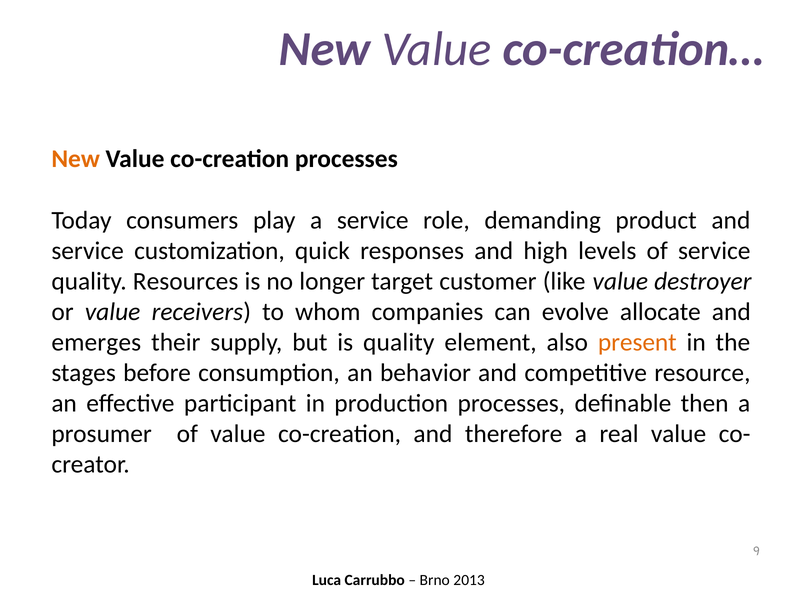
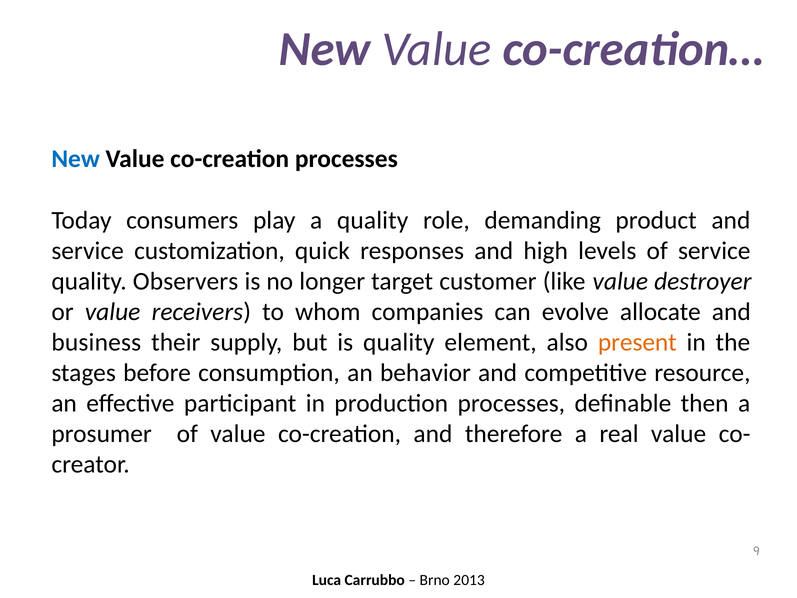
New at (76, 159) colour: orange -> blue
a service: service -> quality
Resources: Resources -> Observers
emerges: emerges -> business
